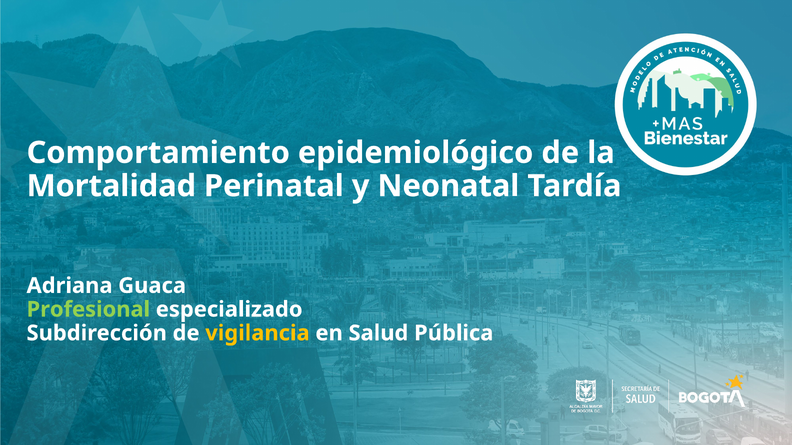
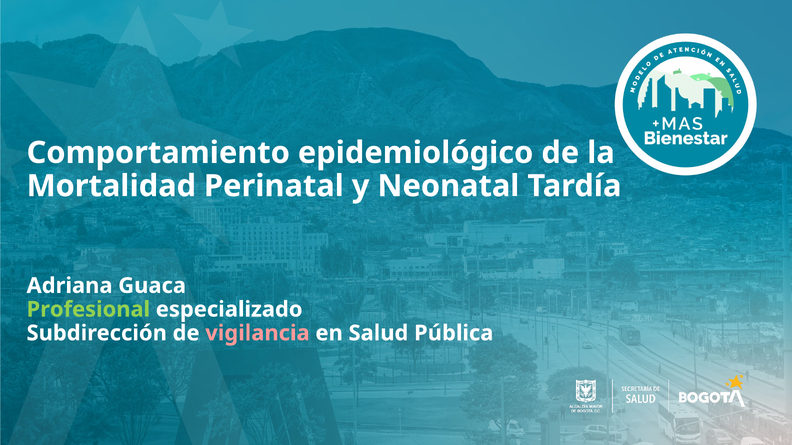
vigilancia colour: yellow -> pink
